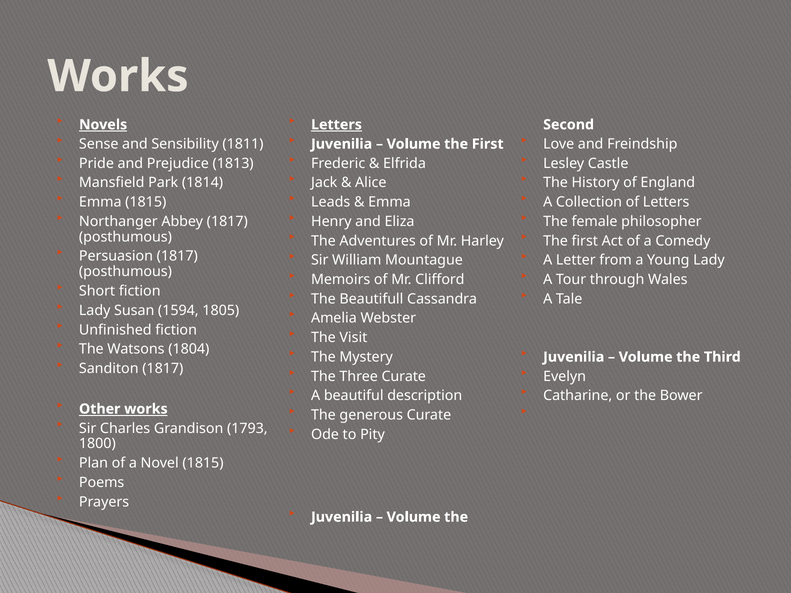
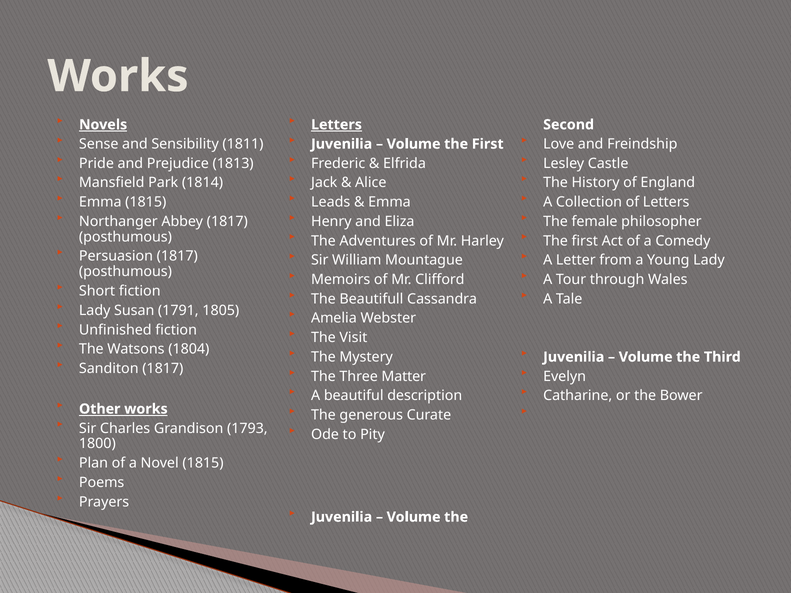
1594: 1594 -> 1791
Three Curate: Curate -> Matter
